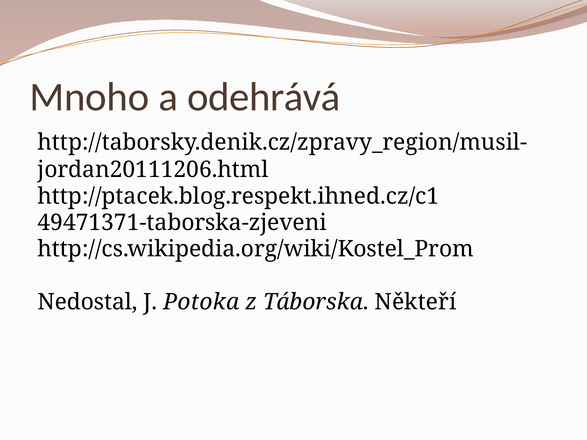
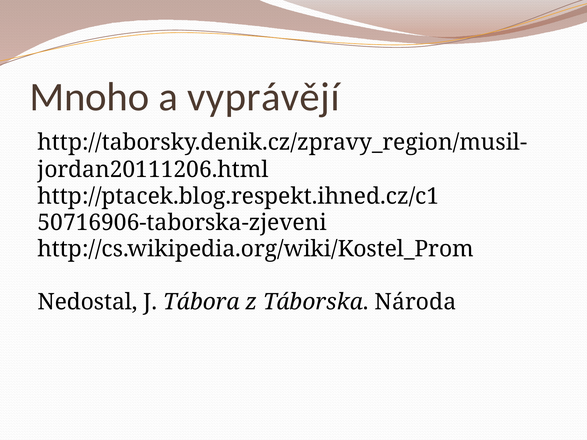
odehrává: odehrává -> vyprávějí
49471371-taborska-zjeveni: 49471371-taborska-zjeveni -> 50716906-taborska-zjeveni
Potoka: Potoka -> Tábora
Někteří: Někteří -> Národa
